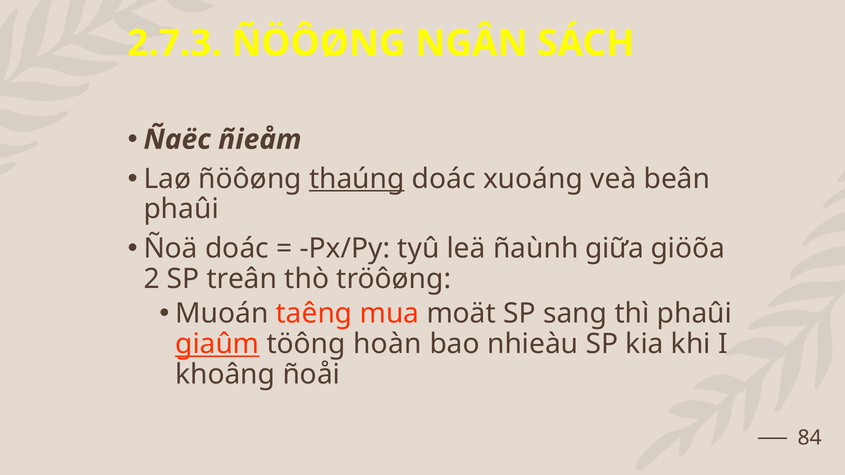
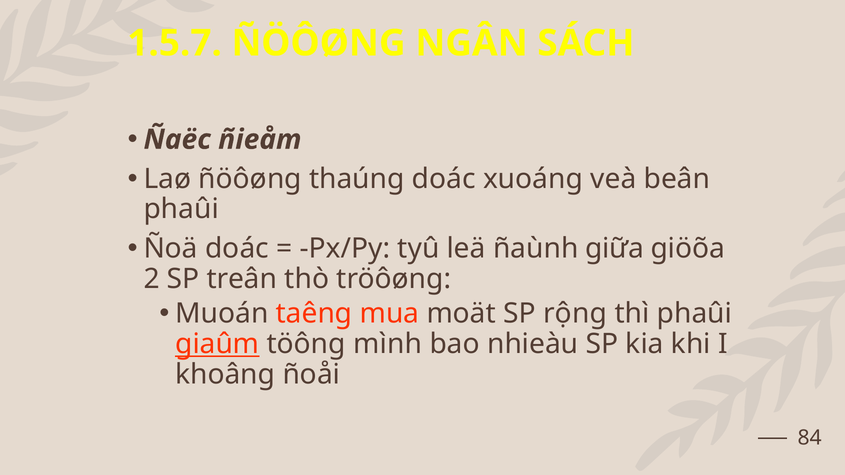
2.7.3: 2.7.3 -> 1.5.7
thaúng underline: present -> none
sang: sang -> rộng
hoàn: hoàn -> mình
